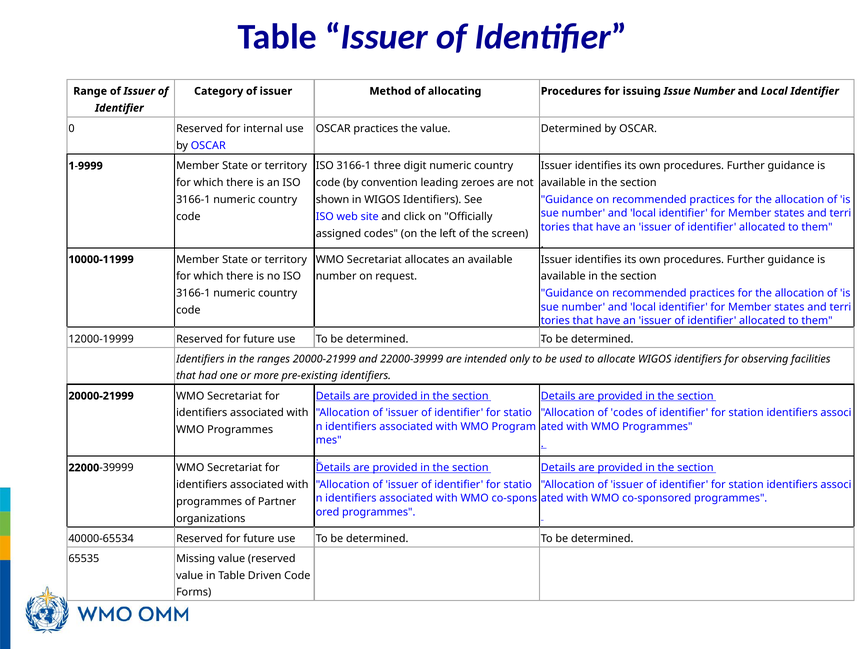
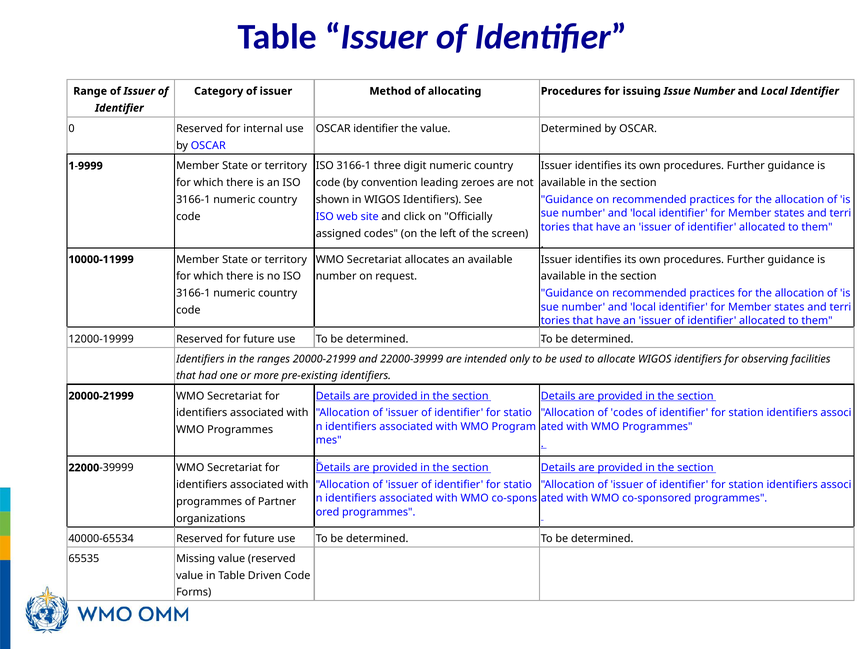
OSCAR practices: practices -> identifier
